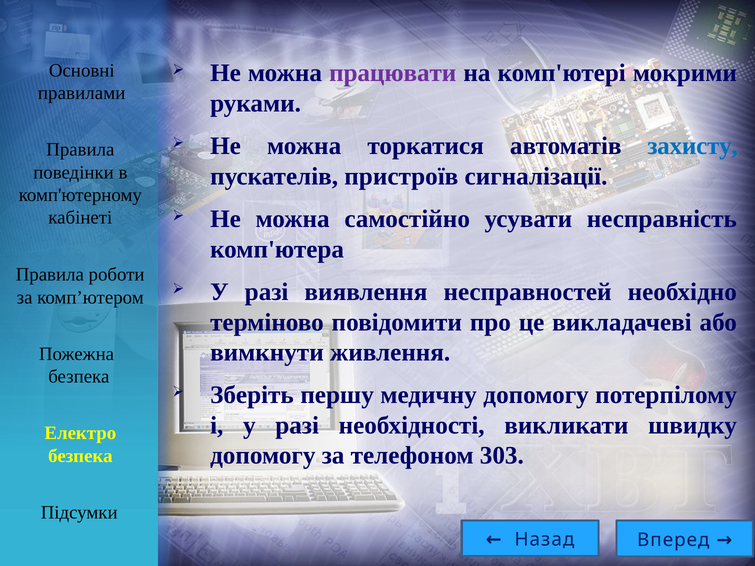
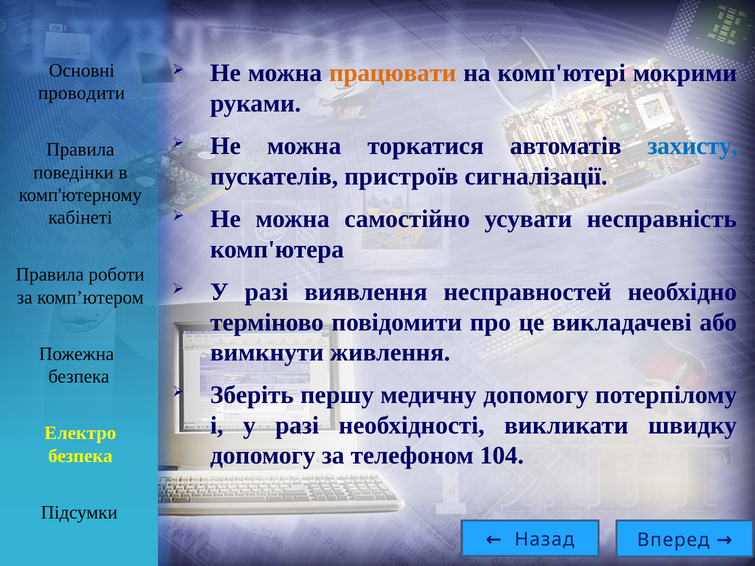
працювати colour: purple -> orange
правилами: правилами -> проводити
303: 303 -> 104
